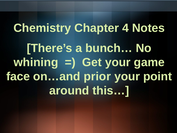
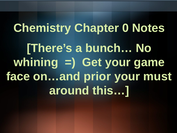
4: 4 -> 0
point: point -> must
